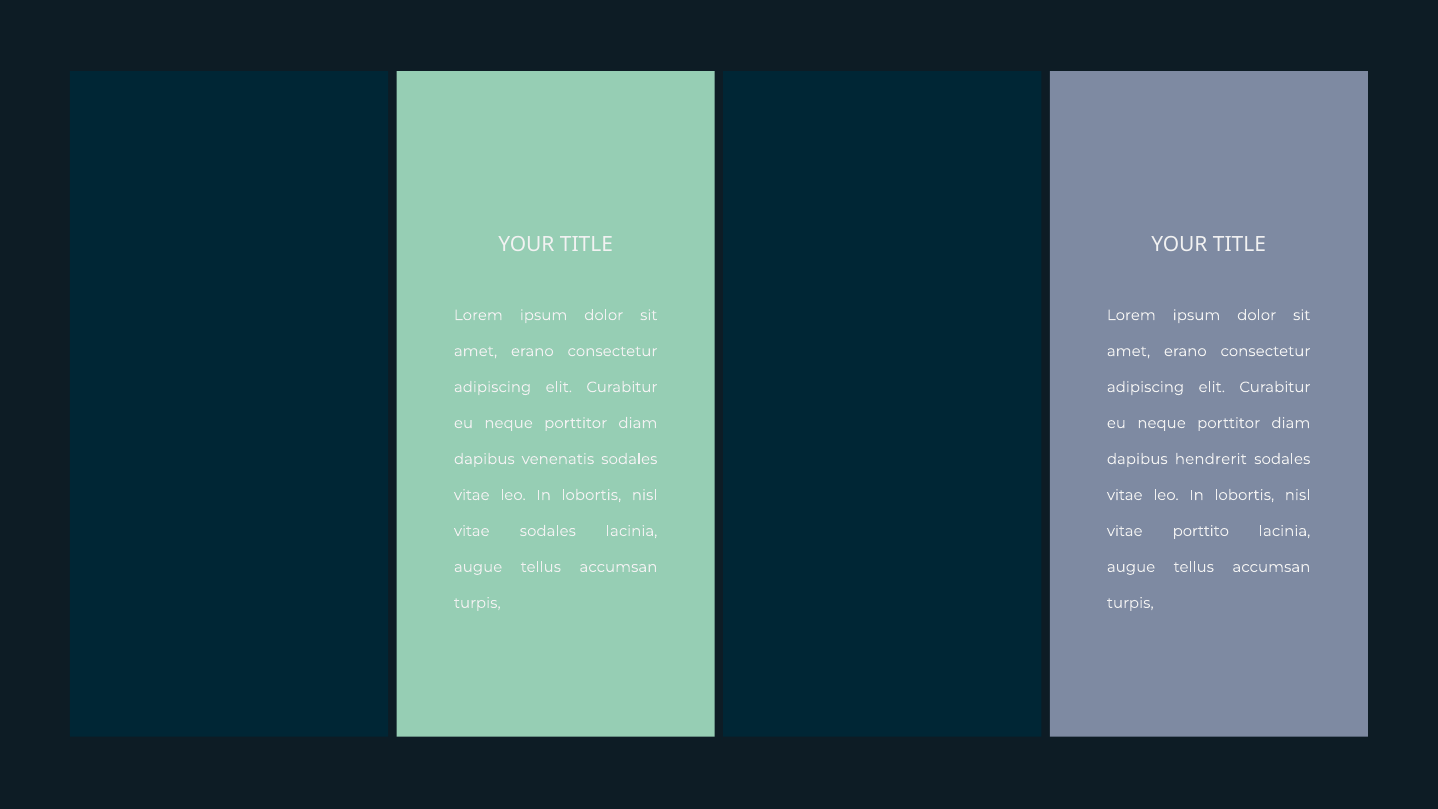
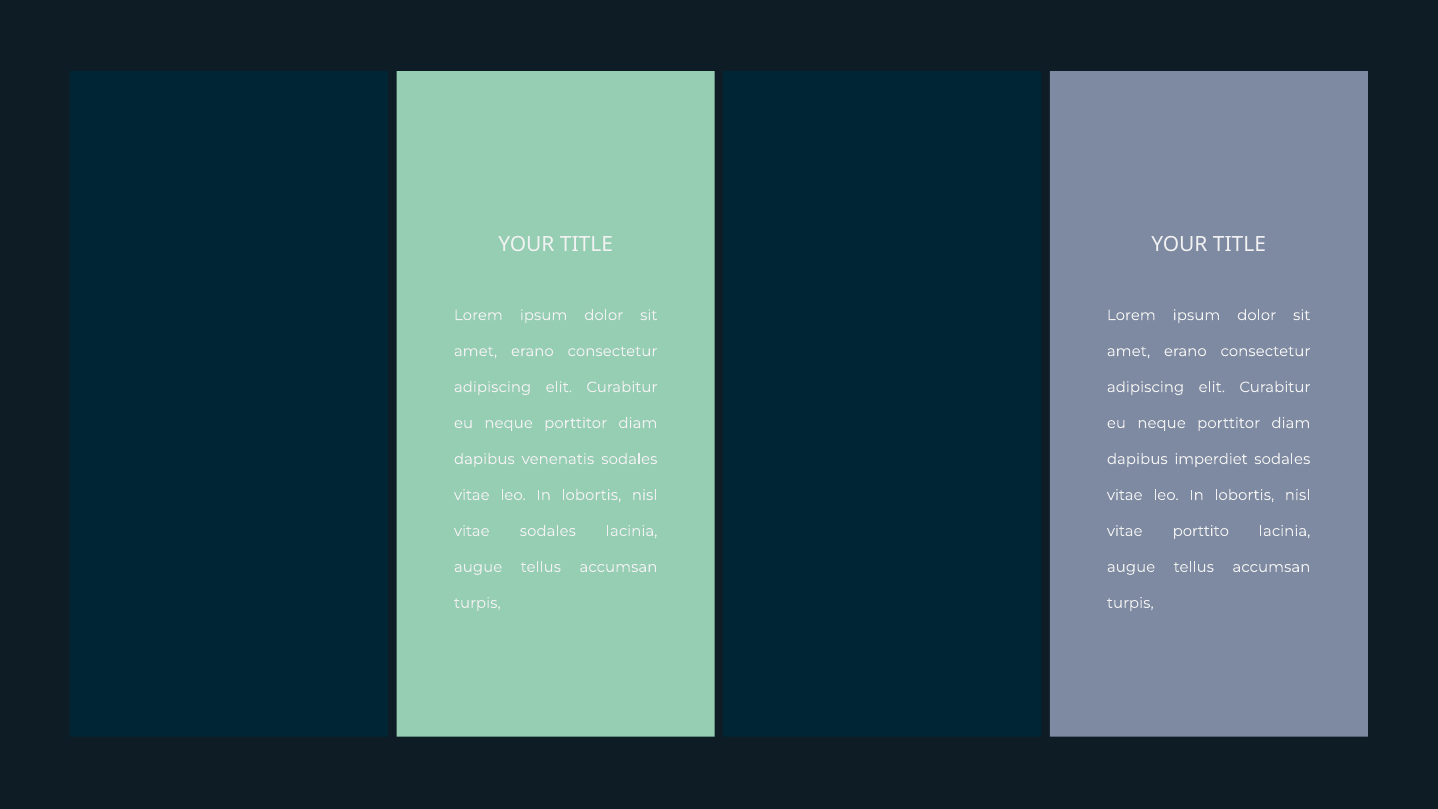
hendrerit: hendrerit -> imperdiet
